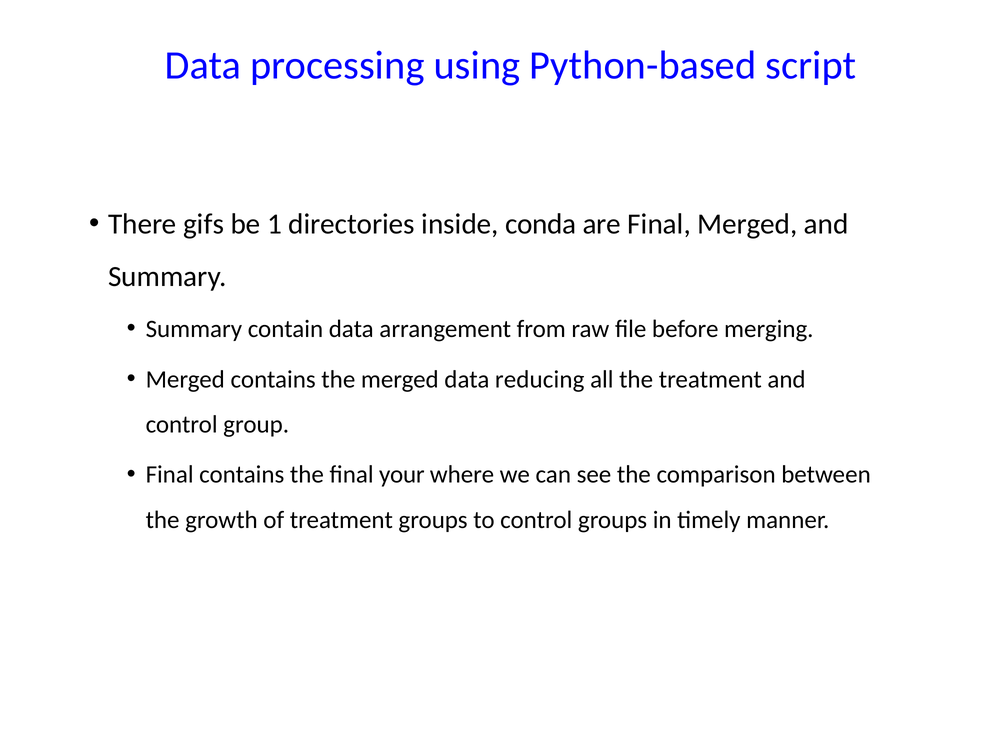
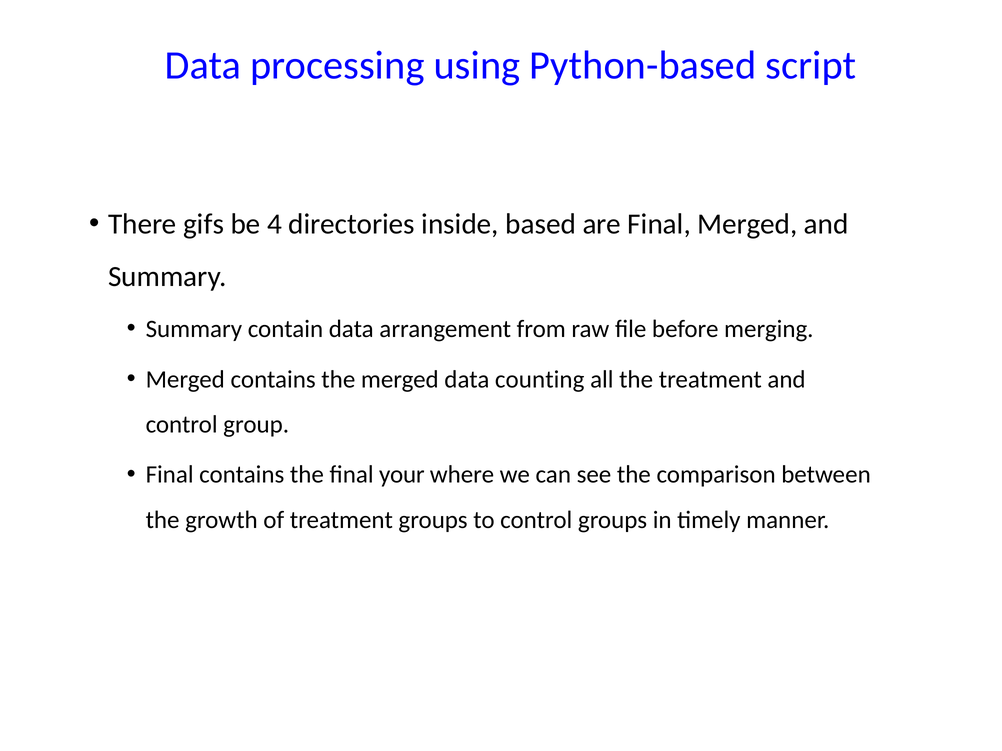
1: 1 -> 4
conda: conda -> based
reducing: reducing -> counting
